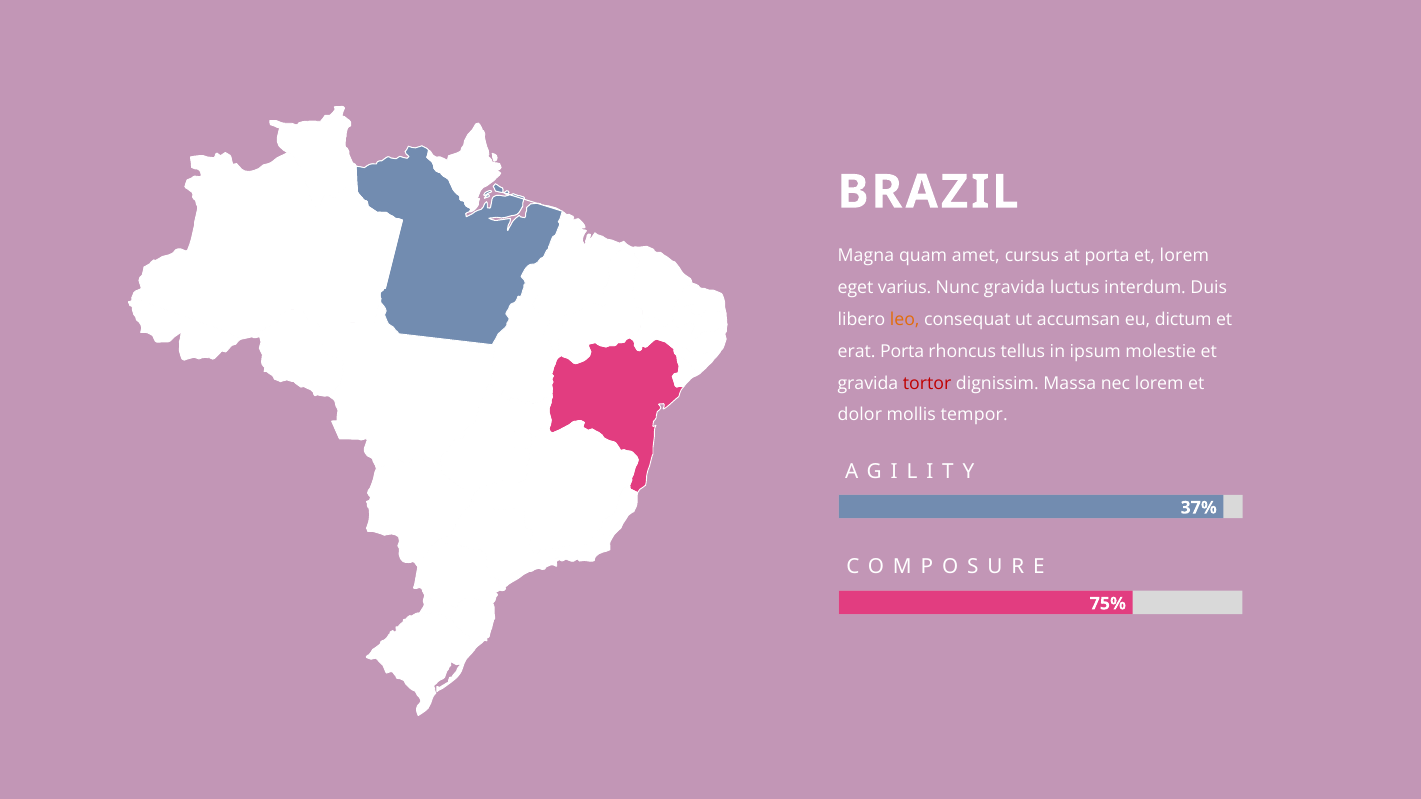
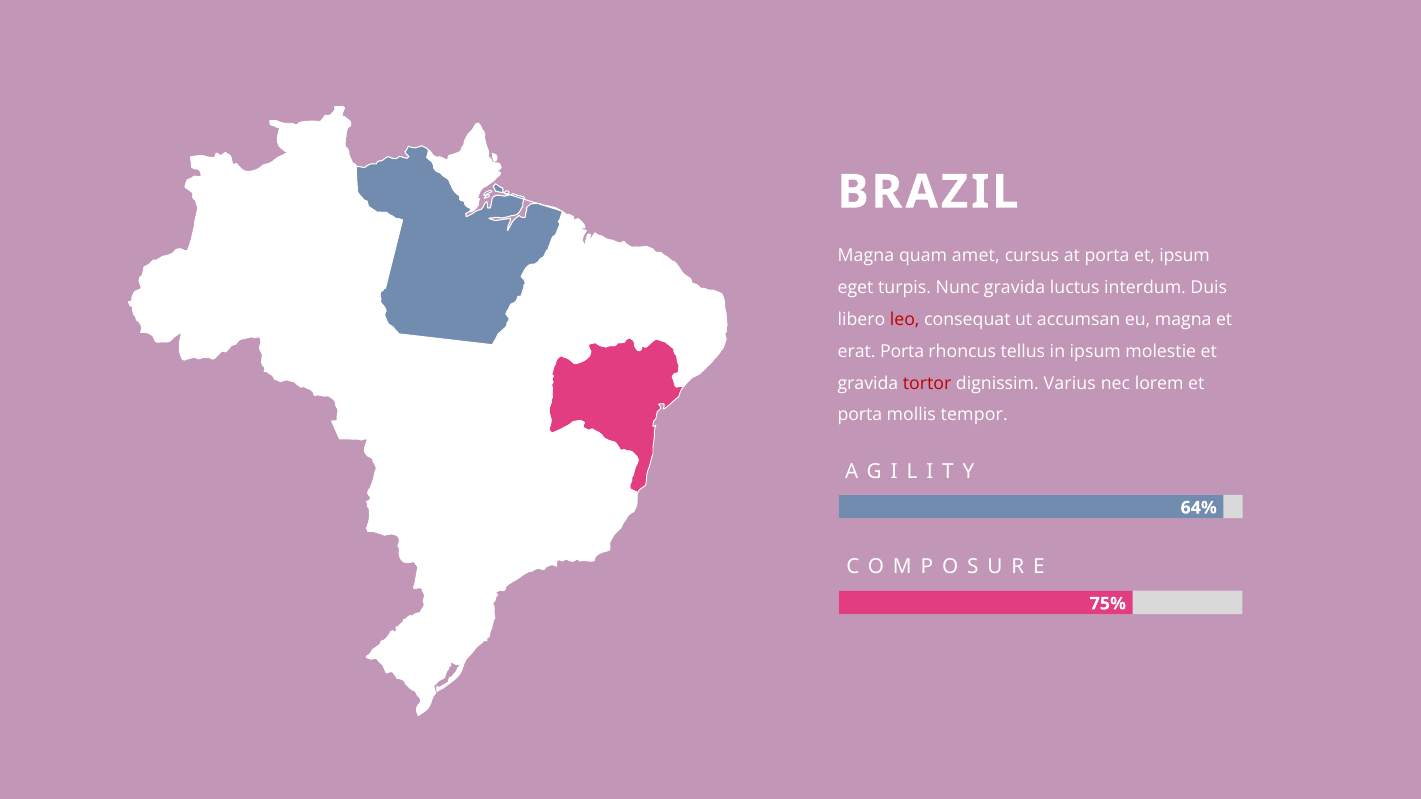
et lorem: lorem -> ipsum
varius: varius -> turpis
leo colour: orange -> red
eu dictum: dictum -> magna
Massa: Massa -> Varius
dolor at (860, 415): dolor -> porta
37%: 37% -> 64%
